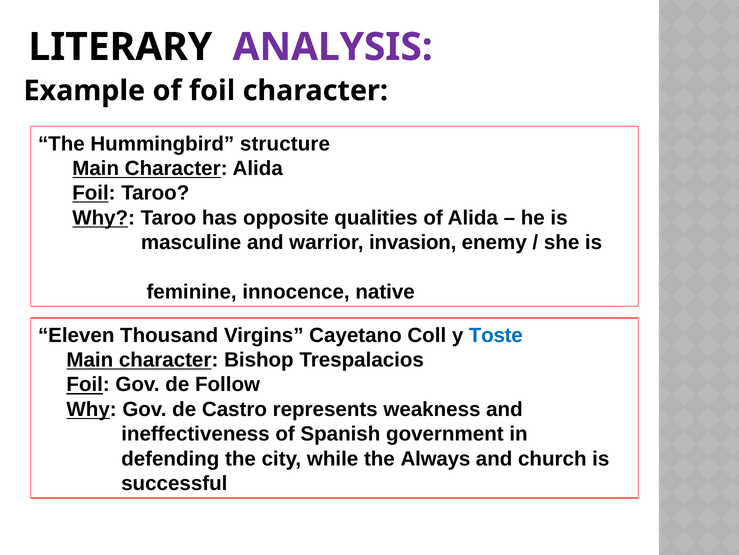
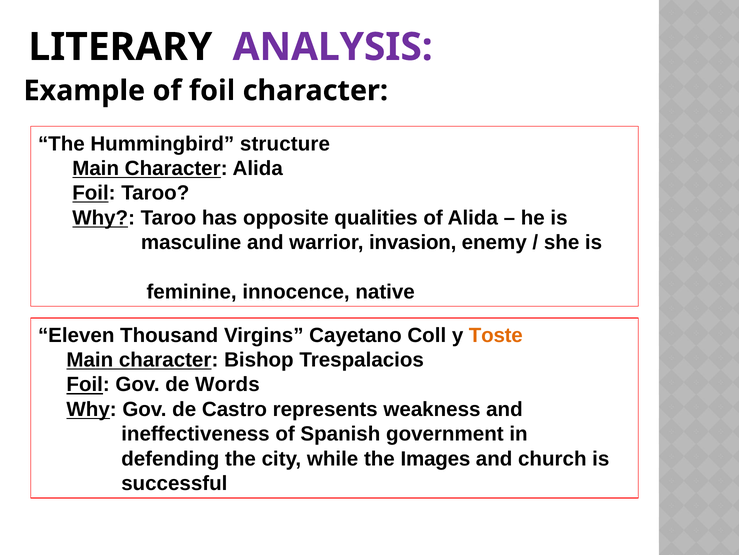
Toste colour: blue -> orange
Follow: Follow -> Words
Always: Always -> Images
